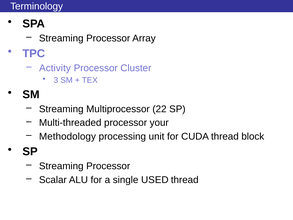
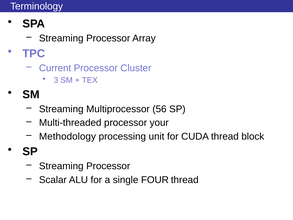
Activity: Activity -> Current
22: 22 -> 56
USED: USED -> FOUR
